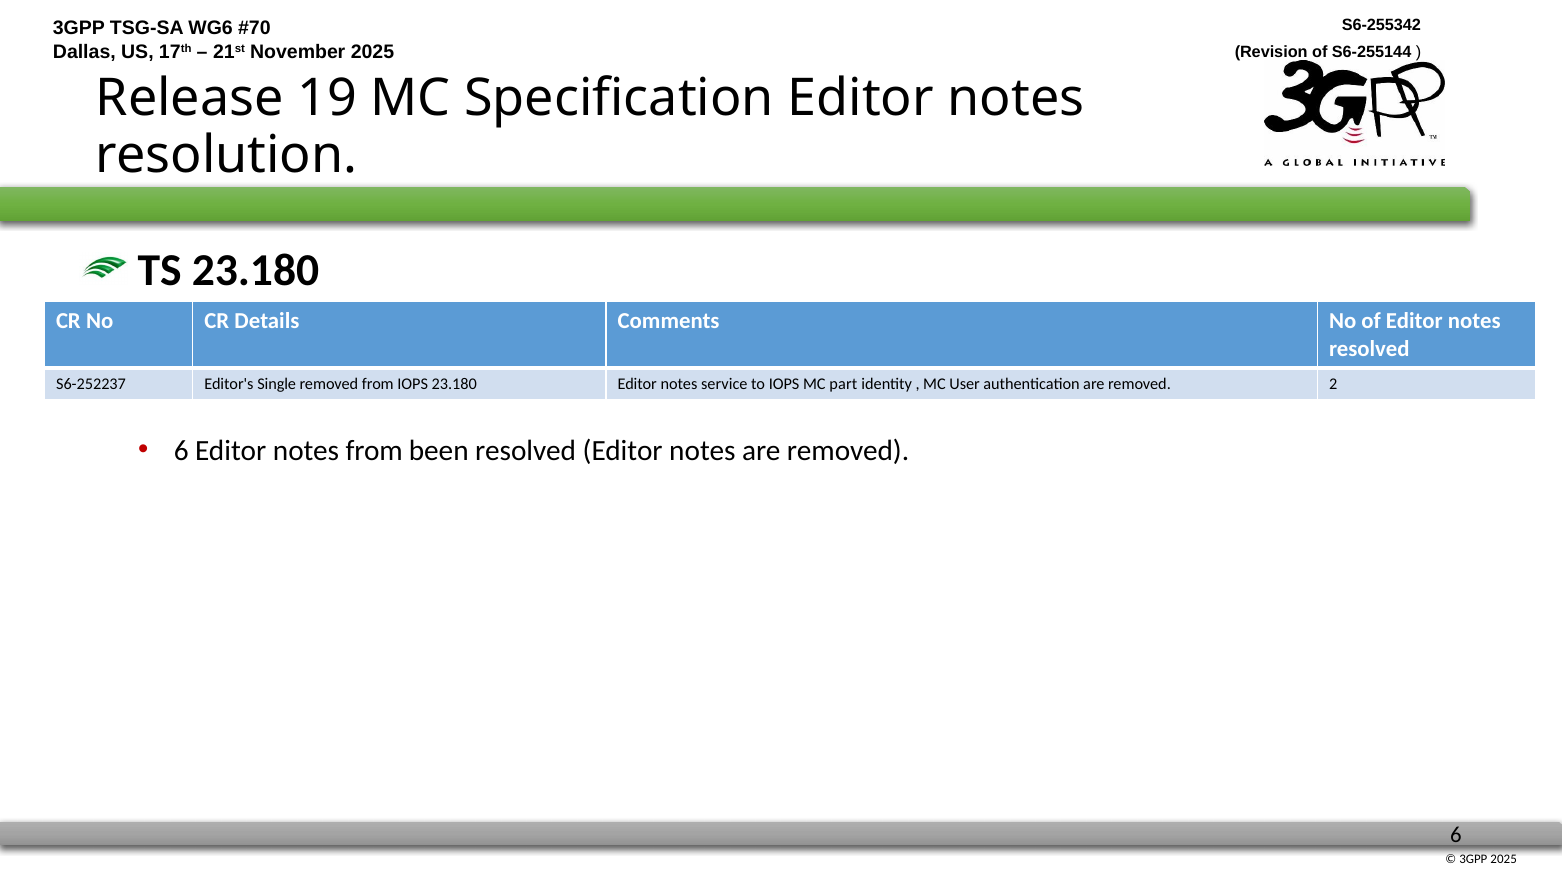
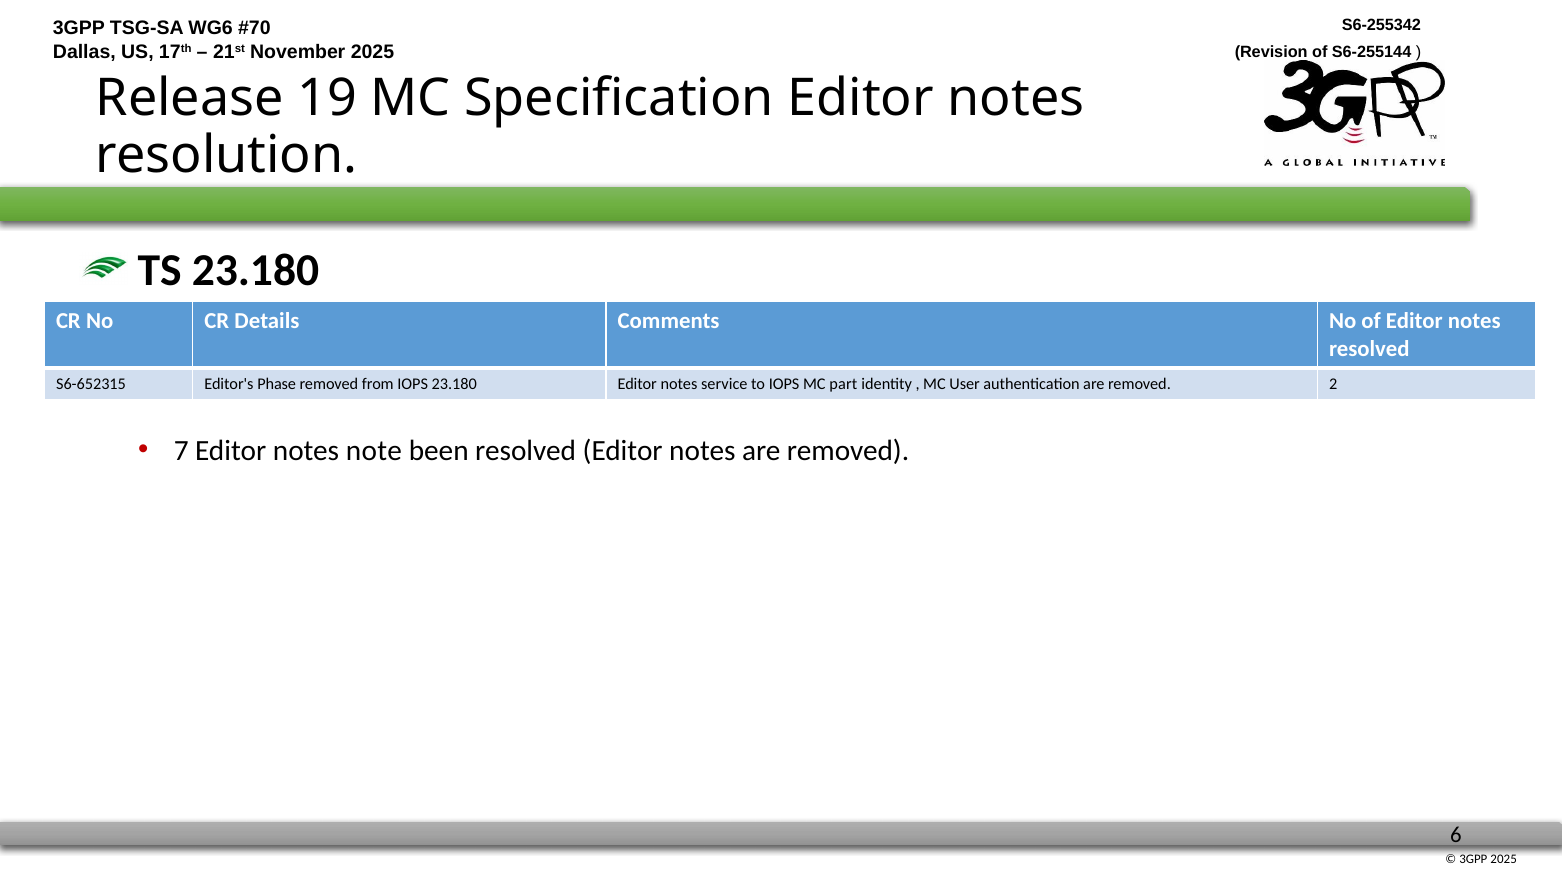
S6-252237: S6-252237 -> S6-652315
Single: Single -> Phase
6 at (181, 450): 6 -> 7
notes from: from -> note
